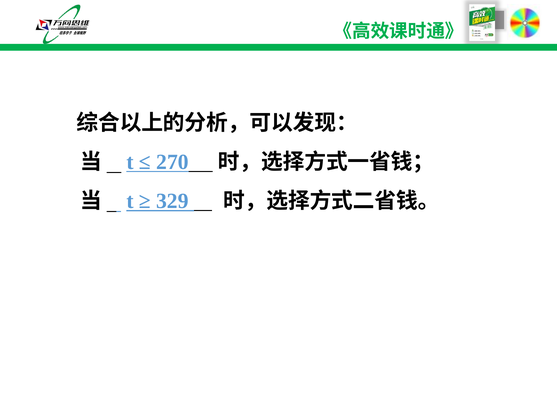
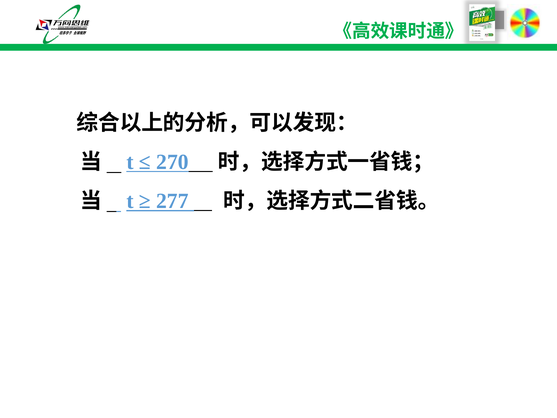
329: 329 -> 277
